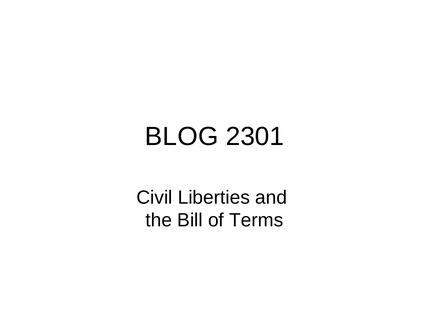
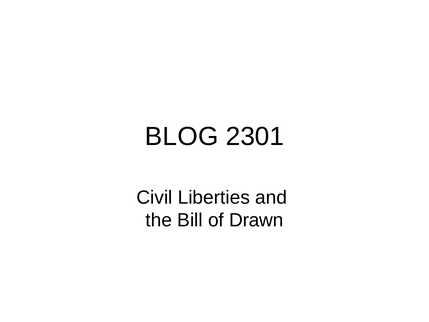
Terms: Terms -> Drawn
